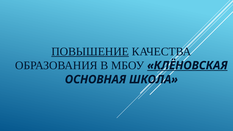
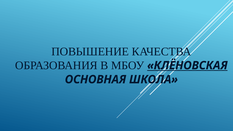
ПОВЫШЕНИЕ underline: present -> none
